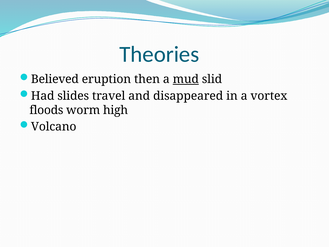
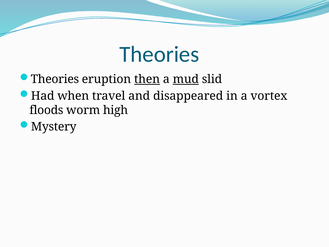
Believed at (55, 79): Believed -> Theories
then underline: none -> present
slides: slides -> when
Volcano: Volcano -> Mystery
